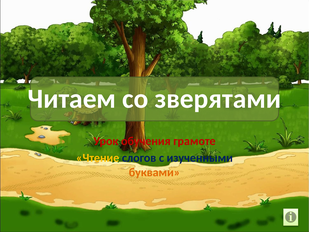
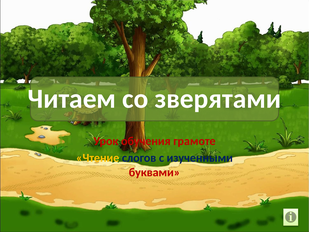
буквами colour: orange -> red
